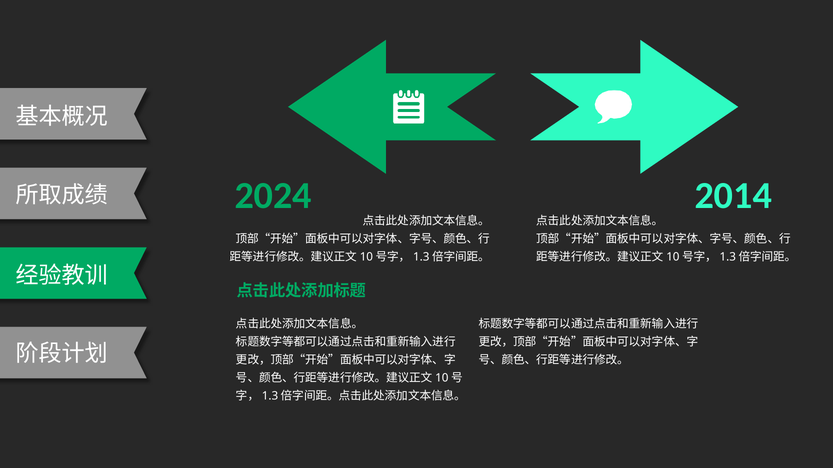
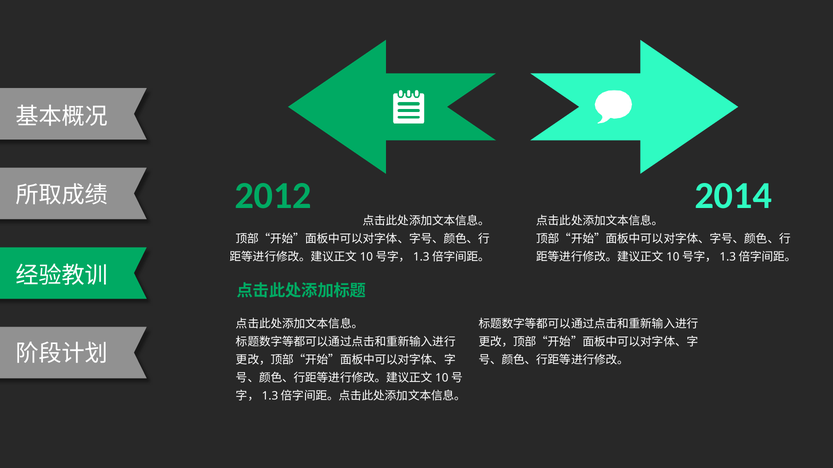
2024: 2024 -> 2012
